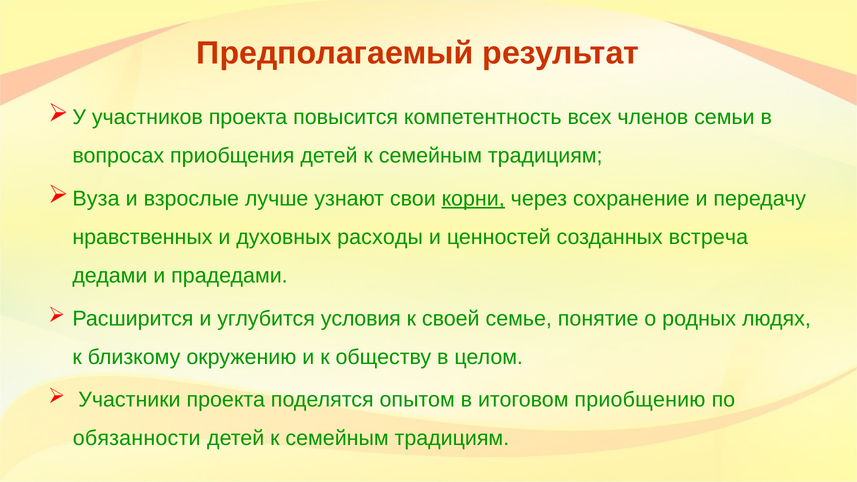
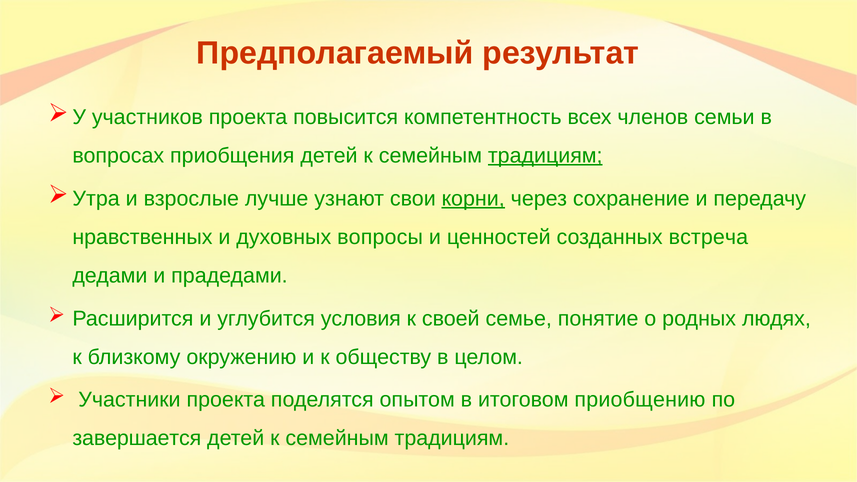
традициям at (545, 156) underline: none -> present
Вуза: Вуза -> Утра
расходы: расходы -> вопросы
обязанности: обязанности -> завершается
